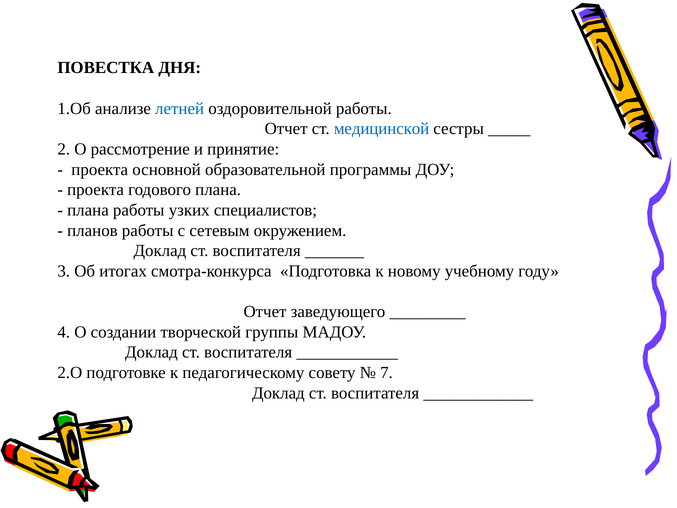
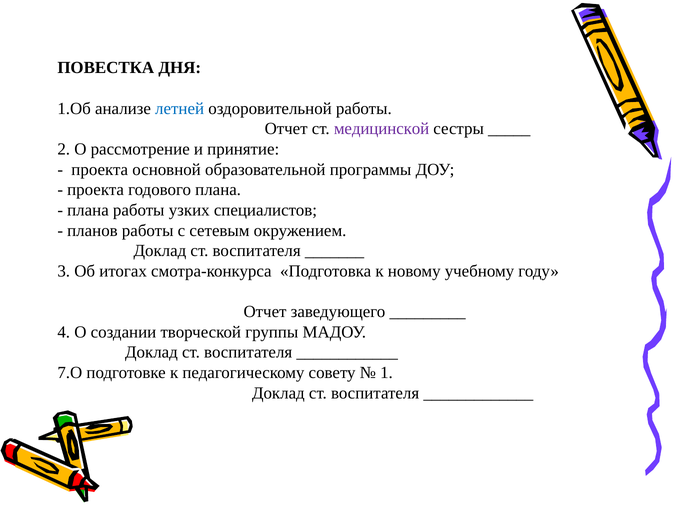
медицинской colour: blue -> purple
2.О: 2.О -> 7.О
7: 7 -> 1
